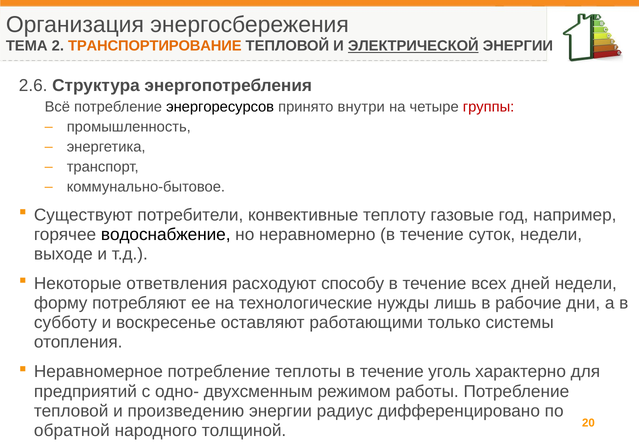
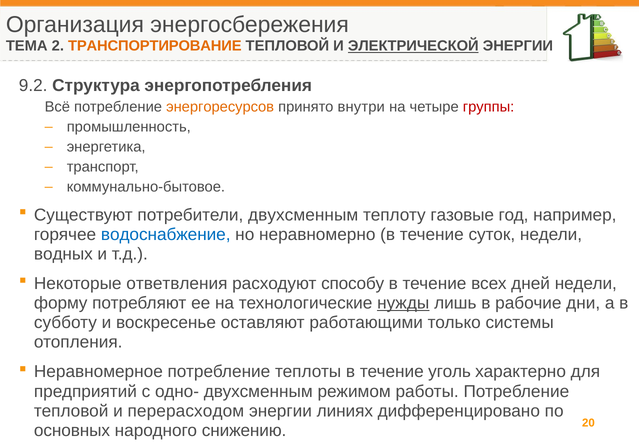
2.6: 2.6 -> 9.2
энергоресурсов colour: black -> orange
потребители конвективные: конвективные -> двухсменным
водоснабжение colour: black -> blue
выходе: выходе -> водных
нужды underline: none -> present
произведению: произведению -> перерасходом
радиус: радиус -> линиях
обратной: обратной -> основных
толщиной: толщиной -> снижению
